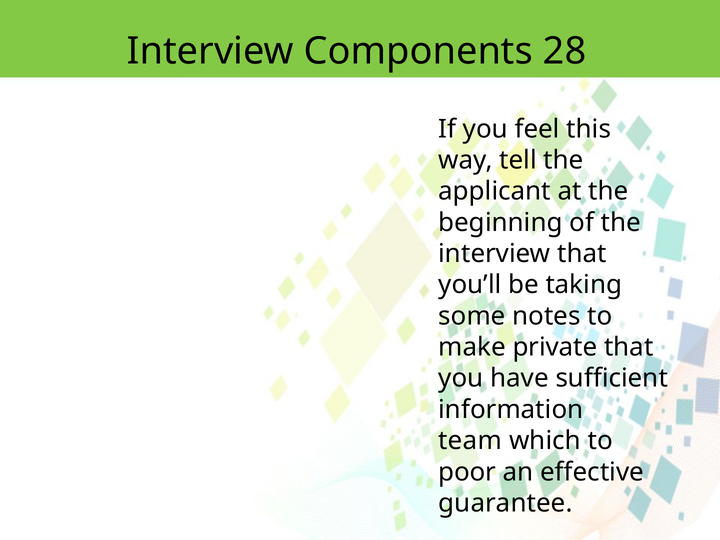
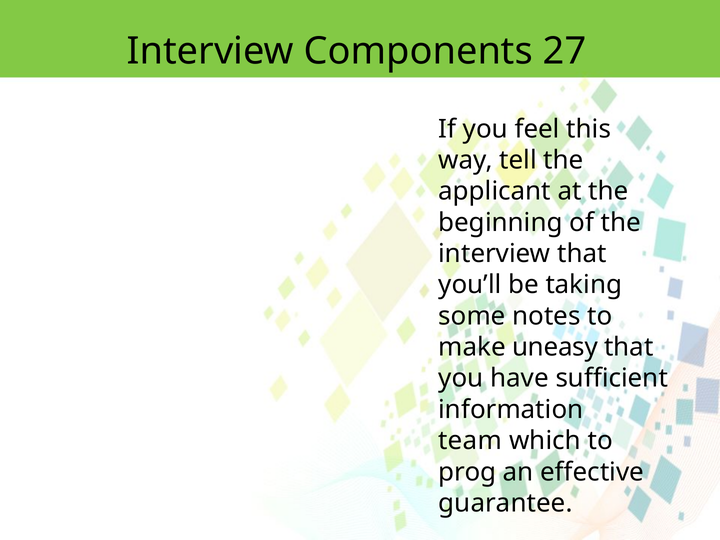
28: 28 -> 27
private: private -> uneasy
poor: poor -> prog
